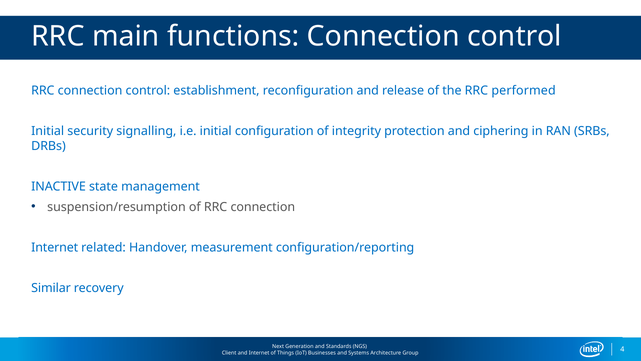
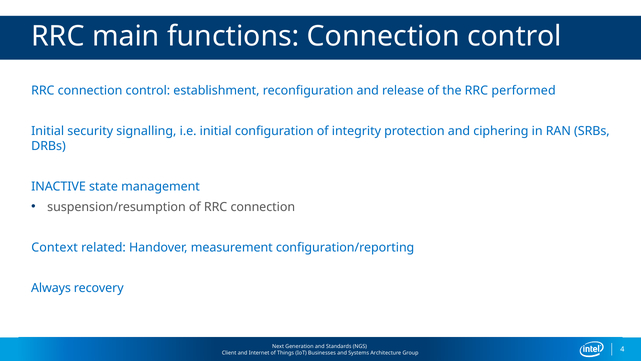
Internet at (55, 247): Internet -> Context
Similar: Similar -> Always
